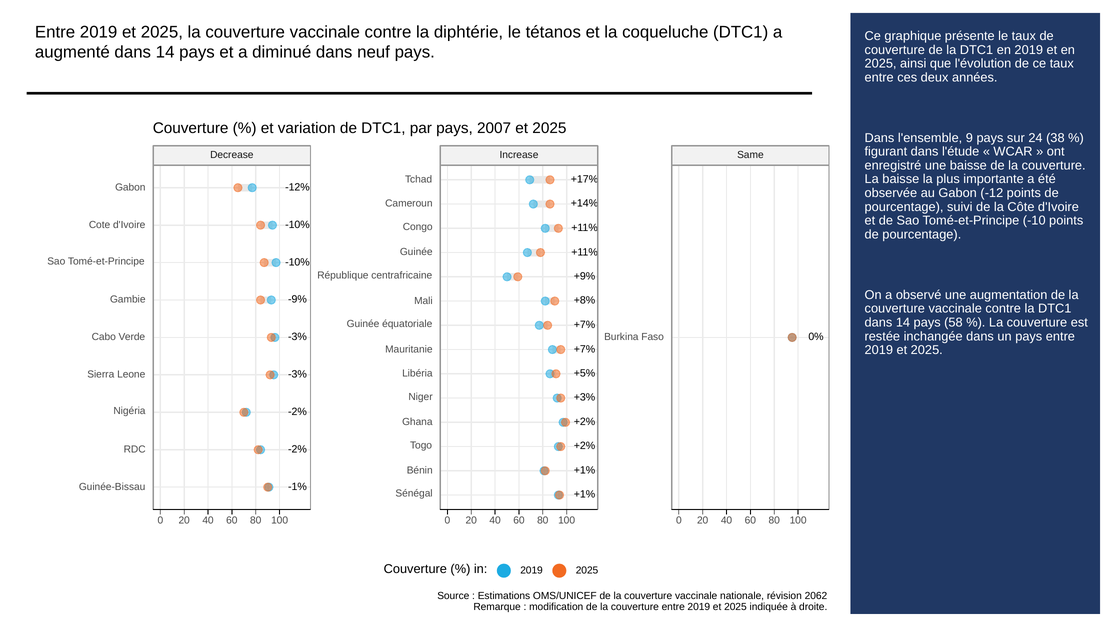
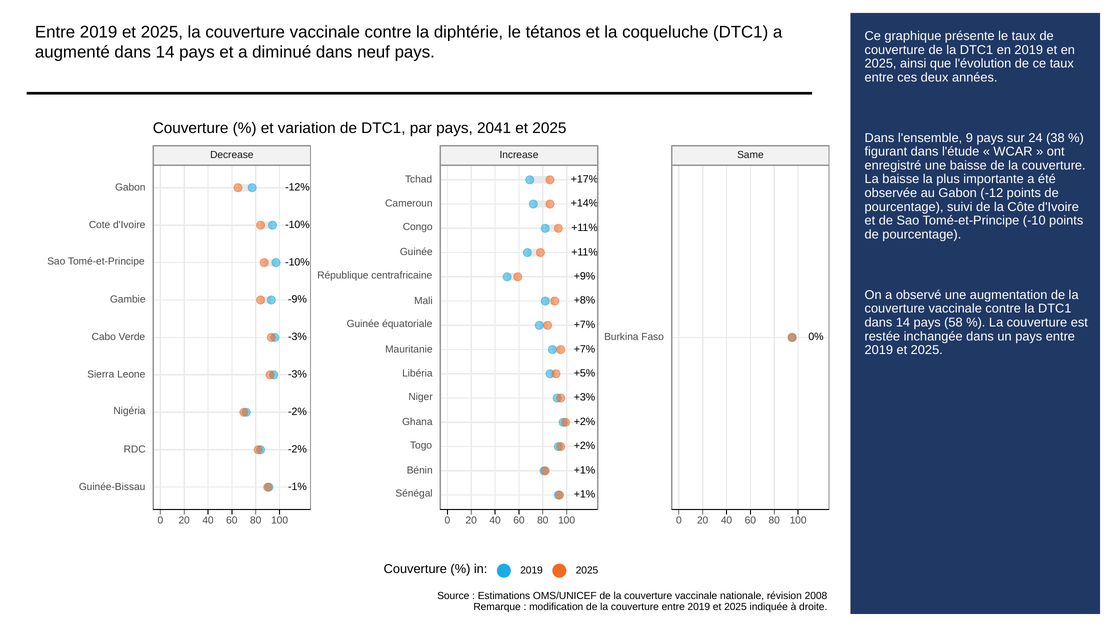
2007: 2007 -> 2041
2062: 2062 -> 2008
